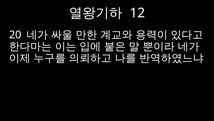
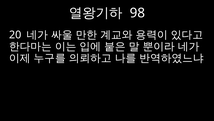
12: 12 -> 98
